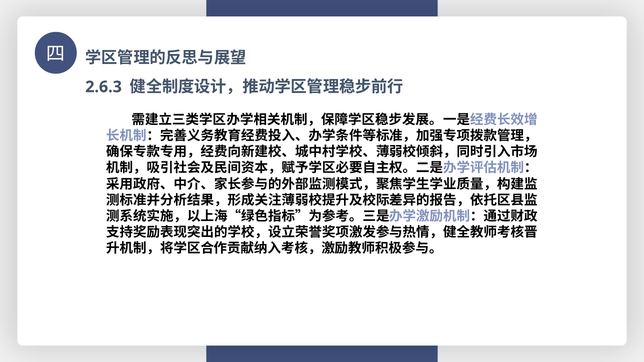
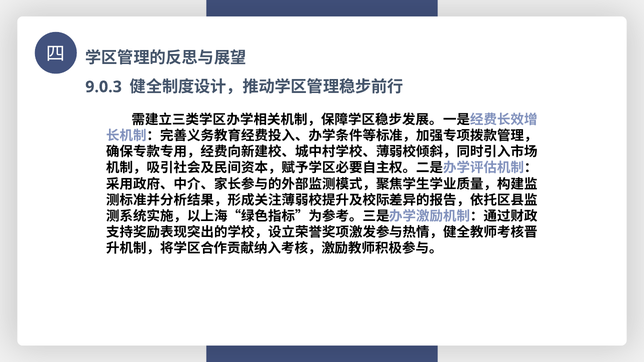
2.6.3: 2.6.3 -> 9.0.3
